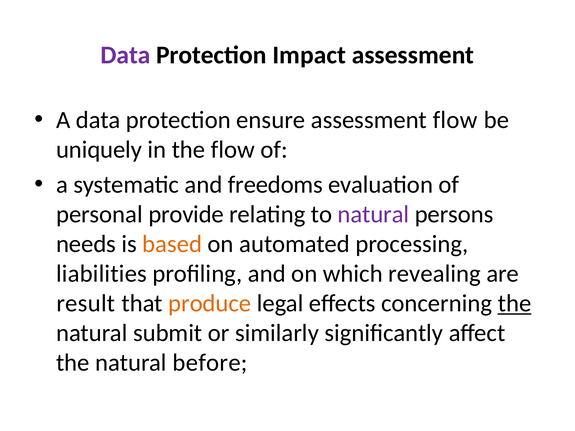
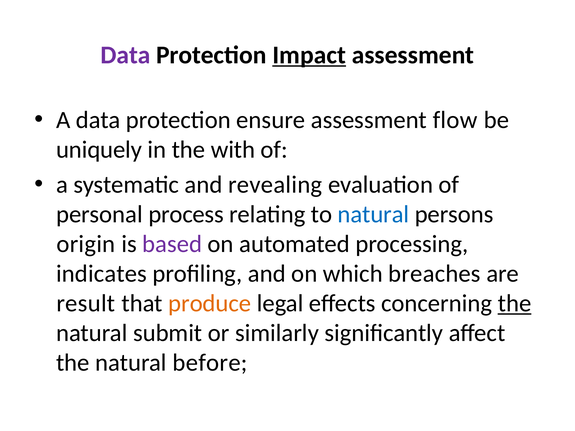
Impact underline: none -> present
the flow: flow -> with
freedoms: freedoms -> revealing
provide: provide -> process
natural at (373, 214) colour: purple -> blue
needs: needs -> origin
based colour: orange -> purple
liabilities: liabilities -> indicates
revealing: revealing -> breaches
